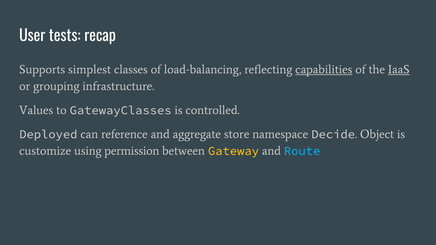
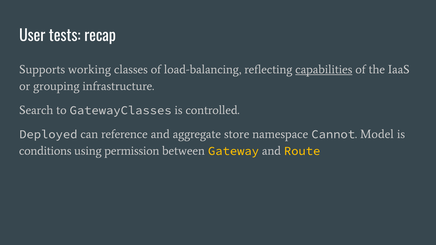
simplest: simplest -> working
IaaS underline: present -> none
Values: Values -> Search
Decide: Decide -> Cannot
Object: Object -> Model
customize: customize -> conditions
Route colour: light blue -> yellow
